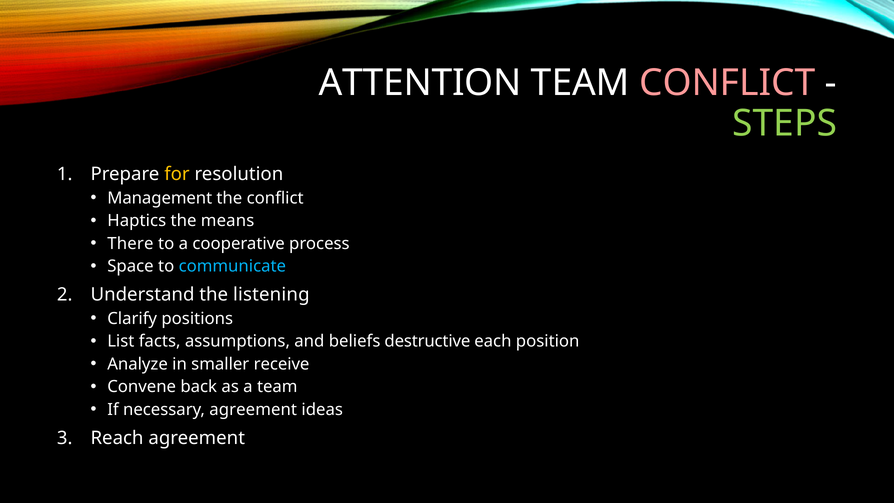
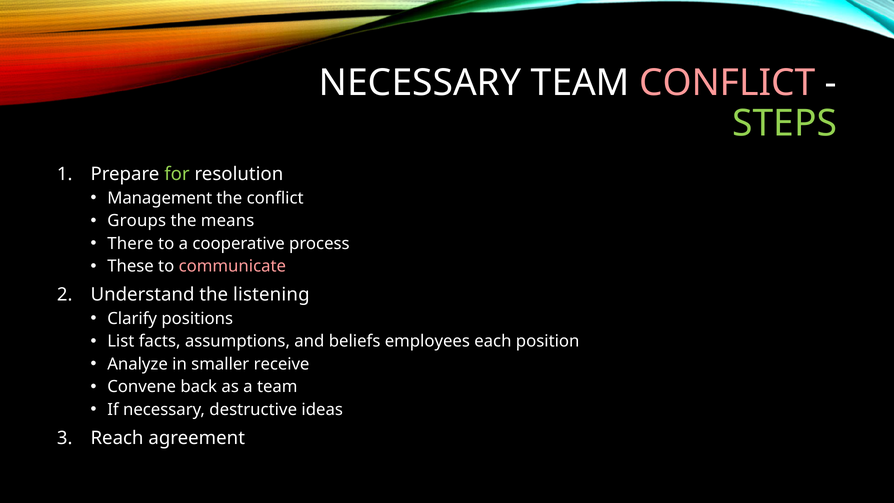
ATTENTION at (420, 83): ATTENTION -> NECESSARY
for colour: yellow -> light green
Haptics: Haptics -> Groups
Space: Space -> These
communicate colour: light blue -> pink
destructive: destructive -> employees
necessary agreement: agreement -> destructive
